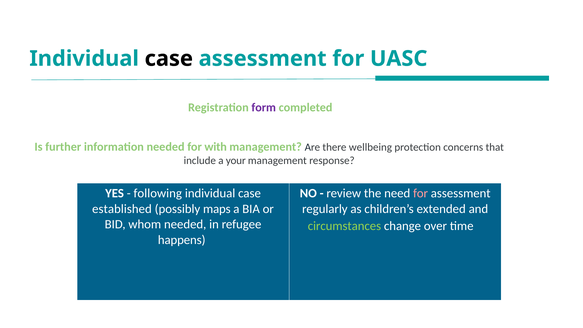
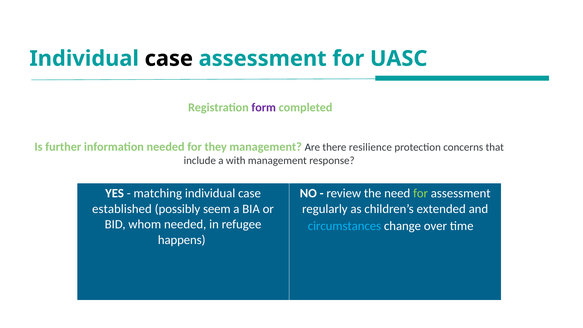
with: with -> they
wellbeing: wellbeing -> resilience
your: your -> with
following: following -> matching
for at (421, 193) colour: pink -> light green
maps: maps -> seem
circumstances colour: light green -> light blue
